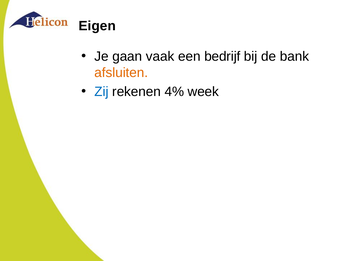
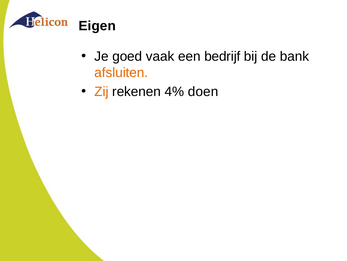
gaan: gaan -> goed
Zij colour: blue -> orange
week: week -> doen
